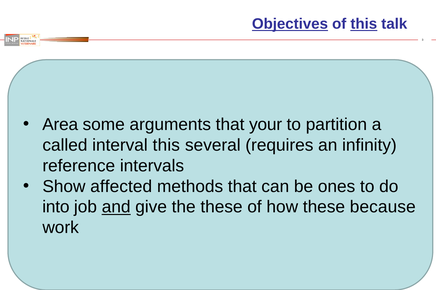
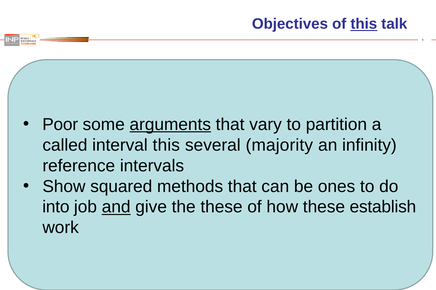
Objectives underline: present -> none
Area: Area -> Poor
arguments underline: none -> present
your: your -> vary
requires: requires -> majority
affected: affected -> squared
because: because -> establish
